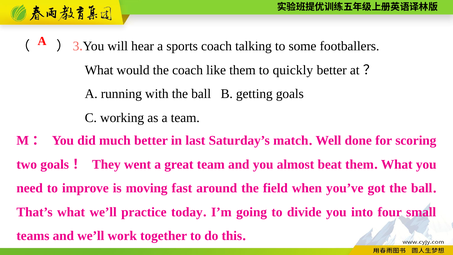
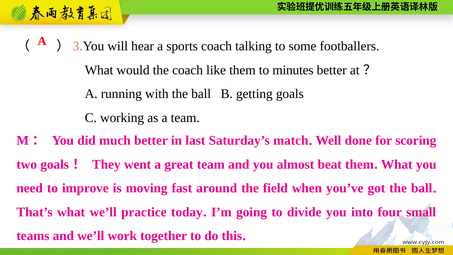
quickly: quickly -> minutes
